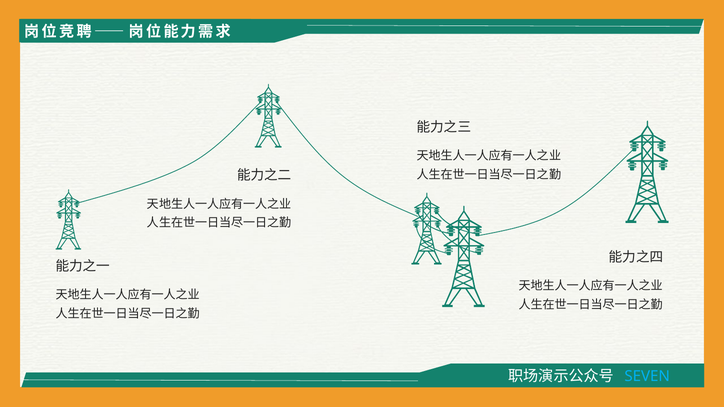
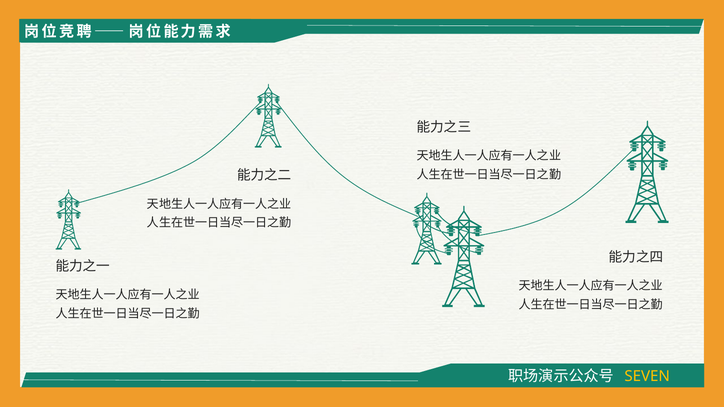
SEVEN colour: light blue -> yellow
